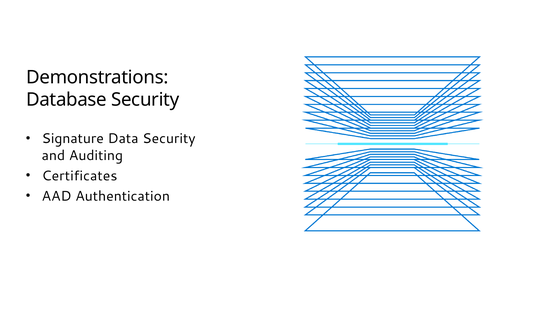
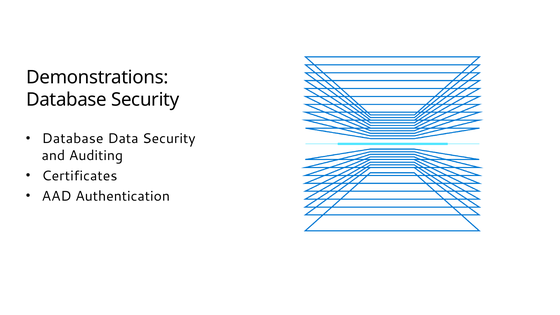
Signature at (73, 139): Signature -> Database
